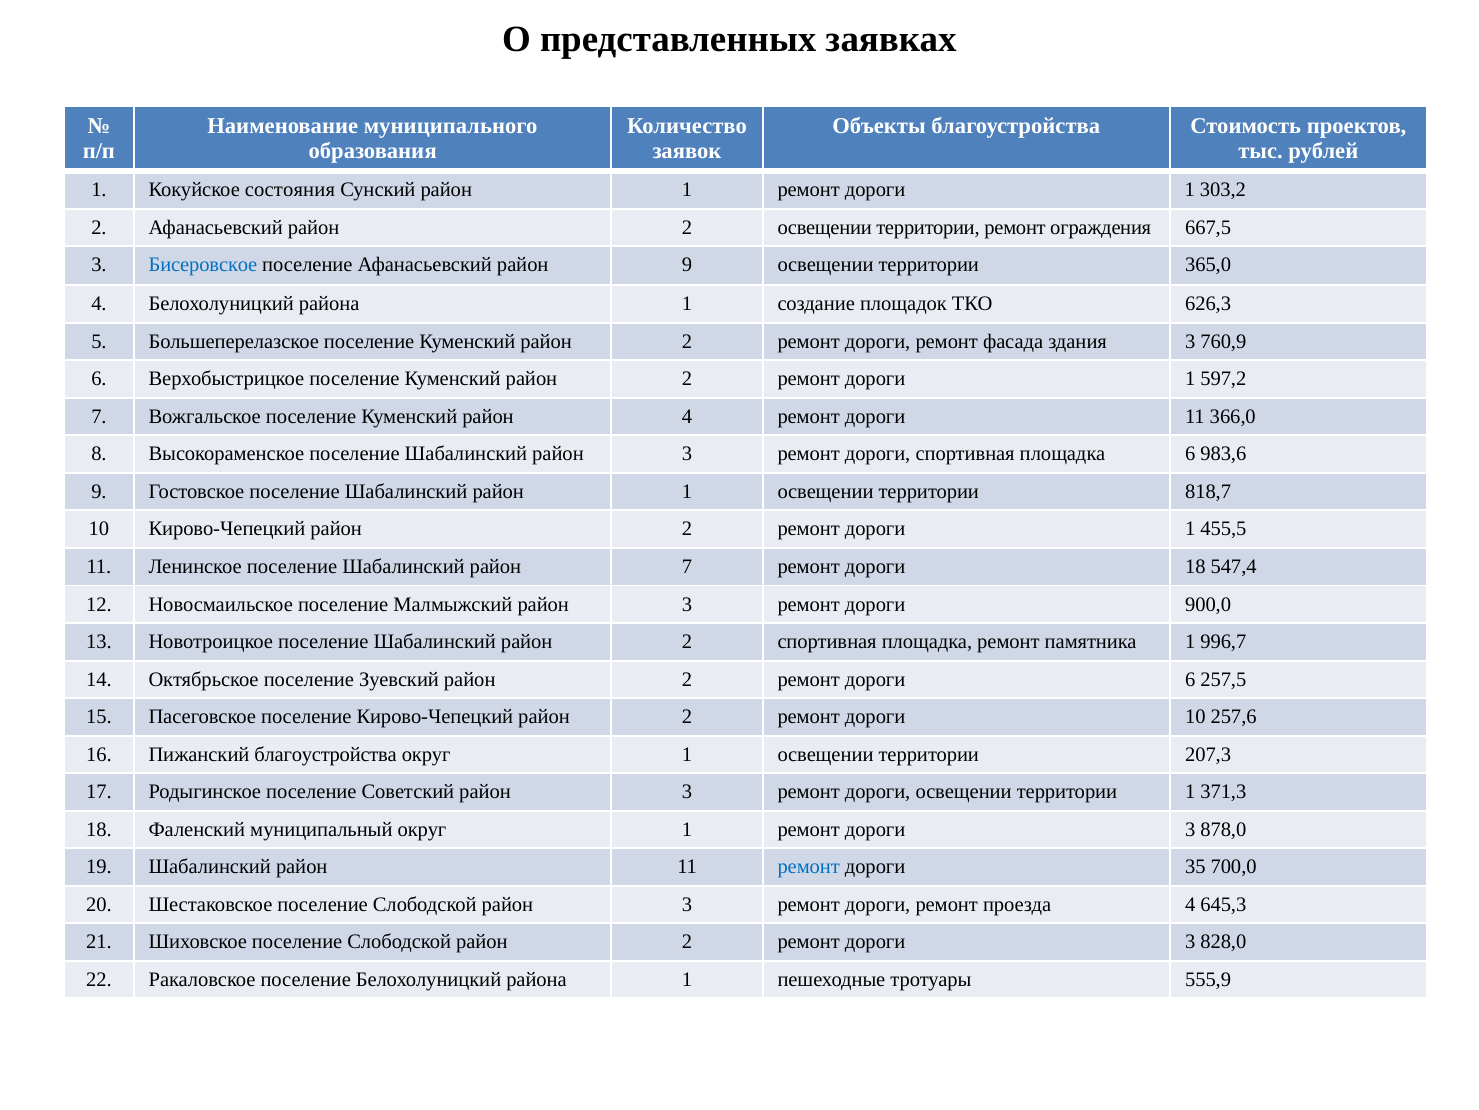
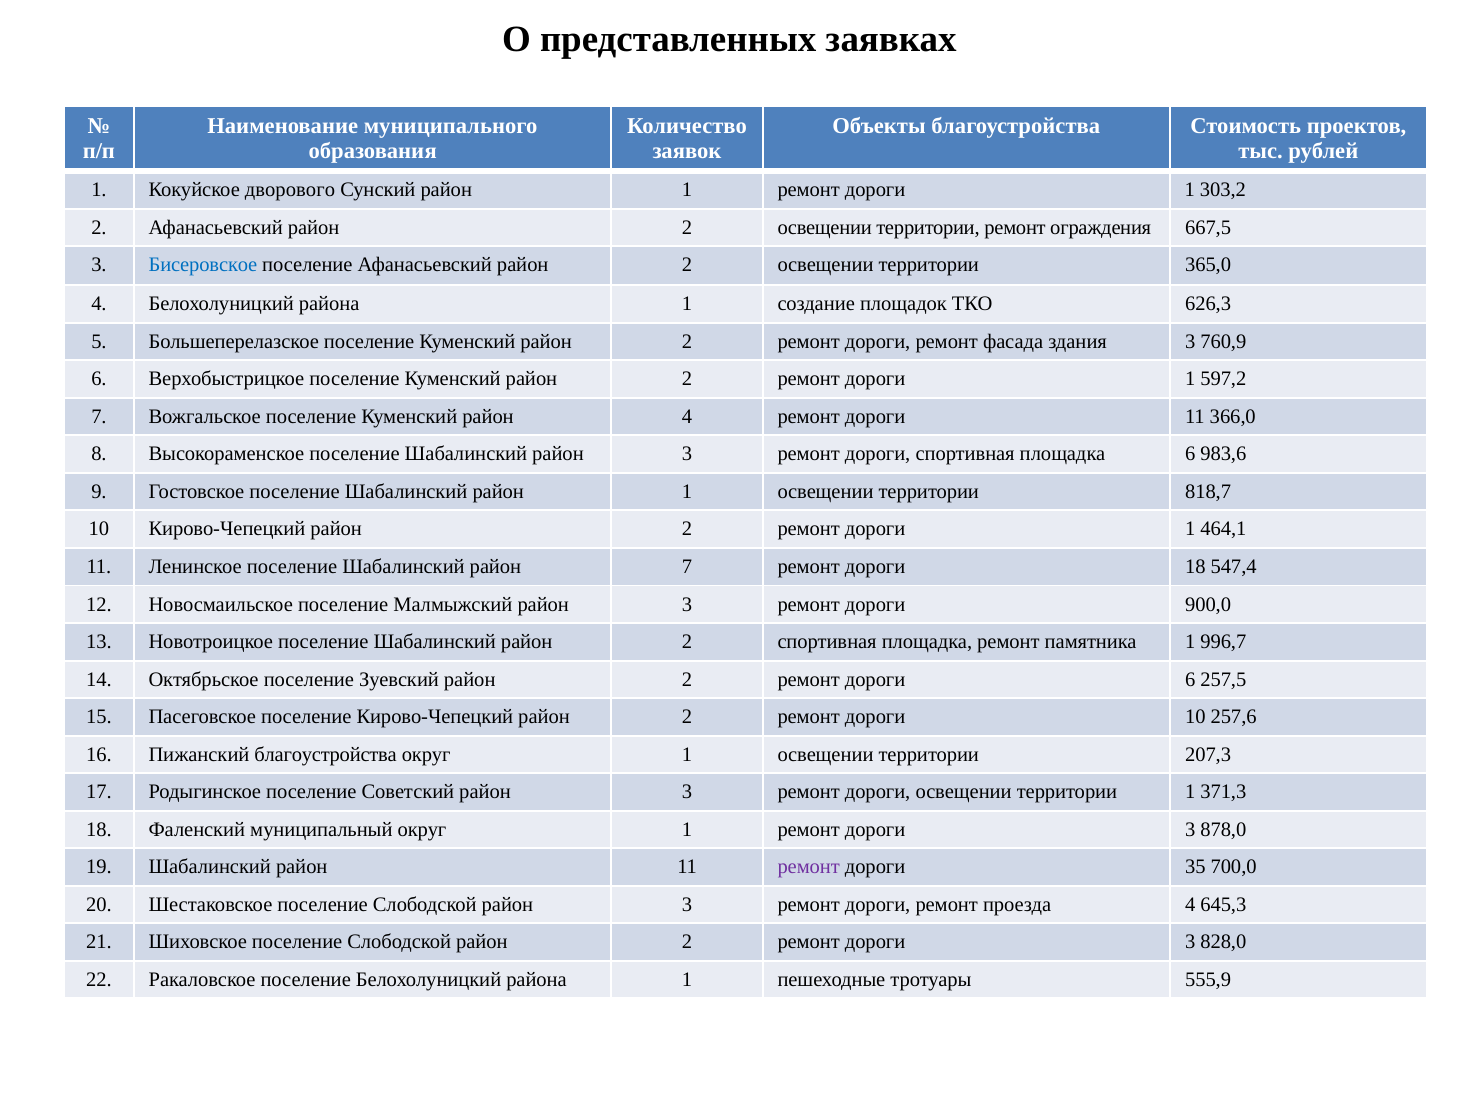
состояния: состояния -> дворового
поселение Афанасьевский район 9: 9 -> 2
455,5: 455,5 -> 464,1
ремонт at (809, 867) colour: blue -> purple
